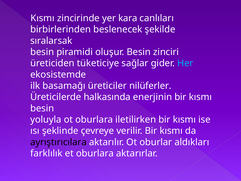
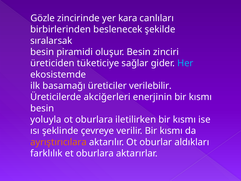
Kısmı at (43, 18): Kısmı -> Gözle
nilüferler: nilüferler -> verilebilir
halkasında: halkasında -> akciğerleri
ayrıştırıcılara colour: black -> orange
